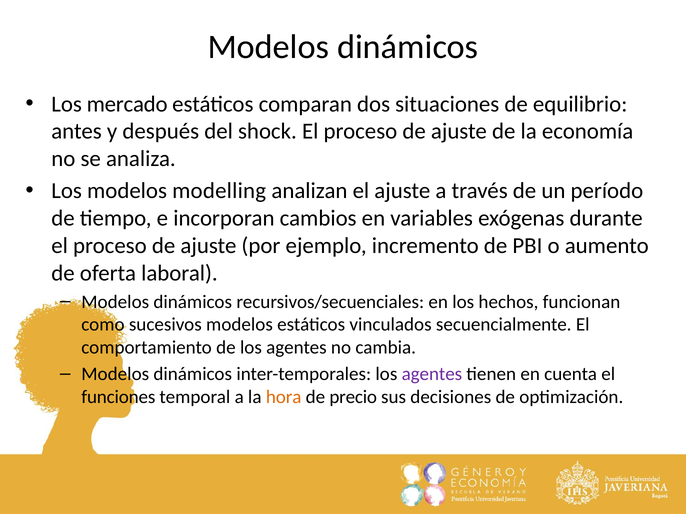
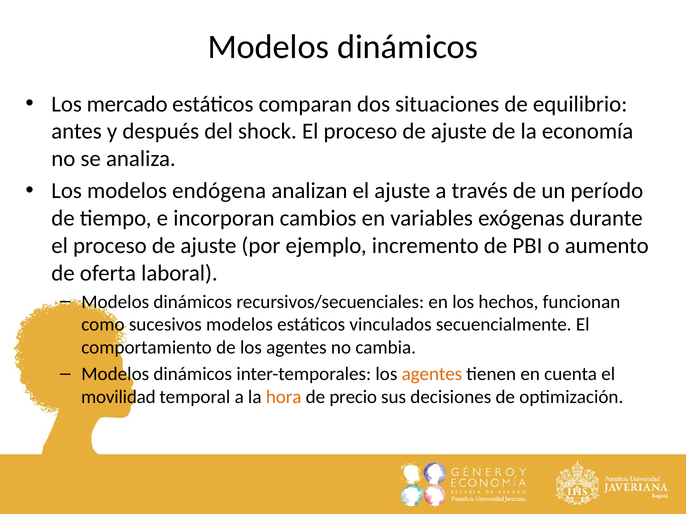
modelling: modelling -> endógena
agentes at (432, 375) colour: purple -> orange
funciones: funciones -> movilidad
